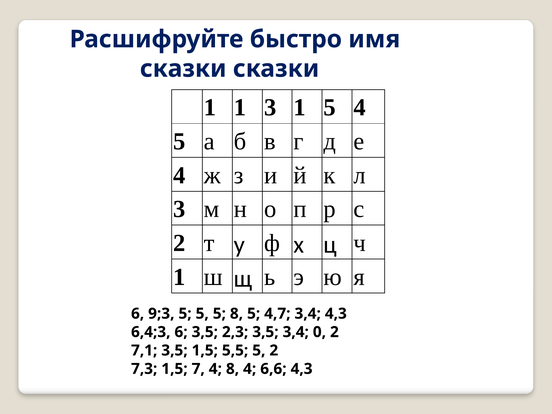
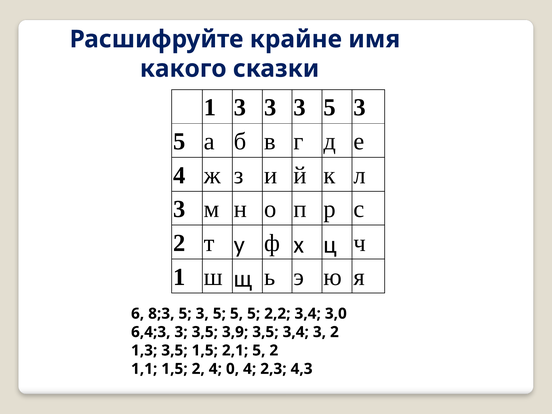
быстро: быстро -> крайне
сказки at (183, 69): сказки -> какого
1 1: 1 -> 3
1 at (300, 108): 1 -> 3
4 at (360, 108): 4 -> 3
9;3: 9;3 -> 8;3
5 at (202, 314): 5 -> 3
8 at (236, 314): 8 -> 5
4,7: 4,7 -> 2,2
3,4 4,3: 4,3 -> 3,0
6,4;3 6: 6 -> 3
2,3: 2,3 -> 3,9
3,4 0: 0 -> 3
7,1: 7,1 -> 1,3
5,5: 5,5 -> 2,1
7,3: 7,3 -> 1,1
1,5 7: 7 -> 2
4 8: 8 -> 0
6,6: 6,6 -> 2,3
